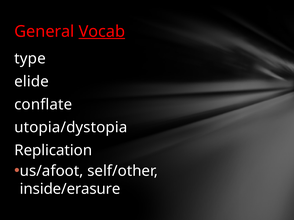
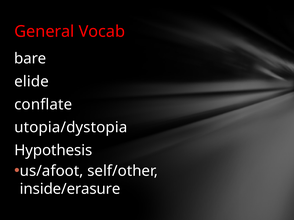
Vocab underline: present -> none
type: type -> bare
Replication: Replication -> Hypothesis
